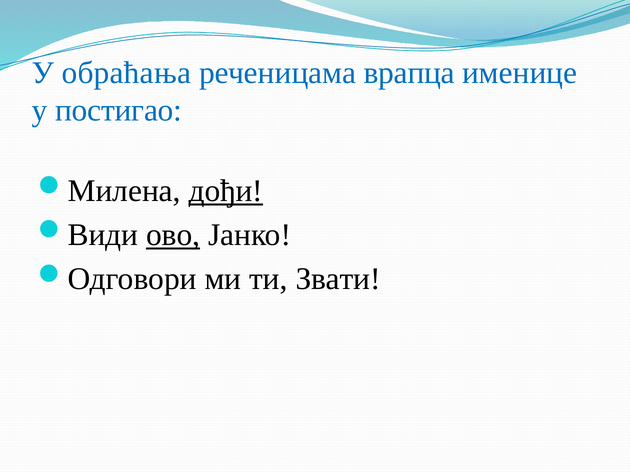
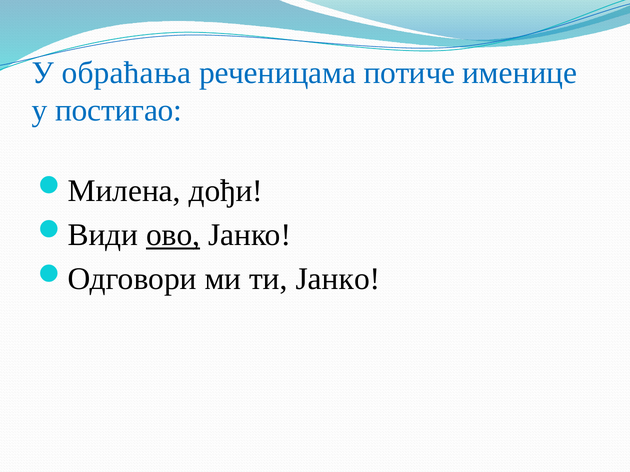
врапца: врапца -> потиче
дођи underline: present -> none
ти Звати: Звати -> Јанко
